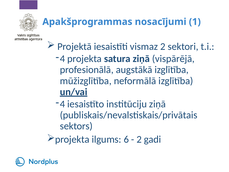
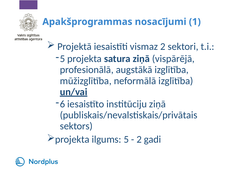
4 at (62, 59): 4 -> 5
4 at (62, 104): 4 -> 6
ilgums 6: 6 -> 5
